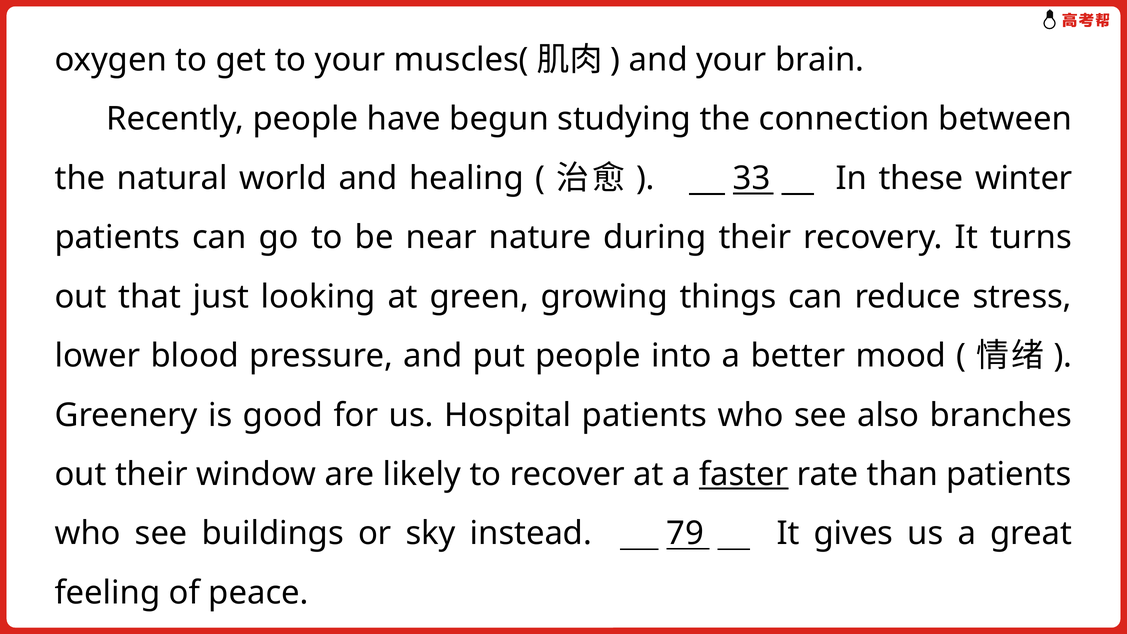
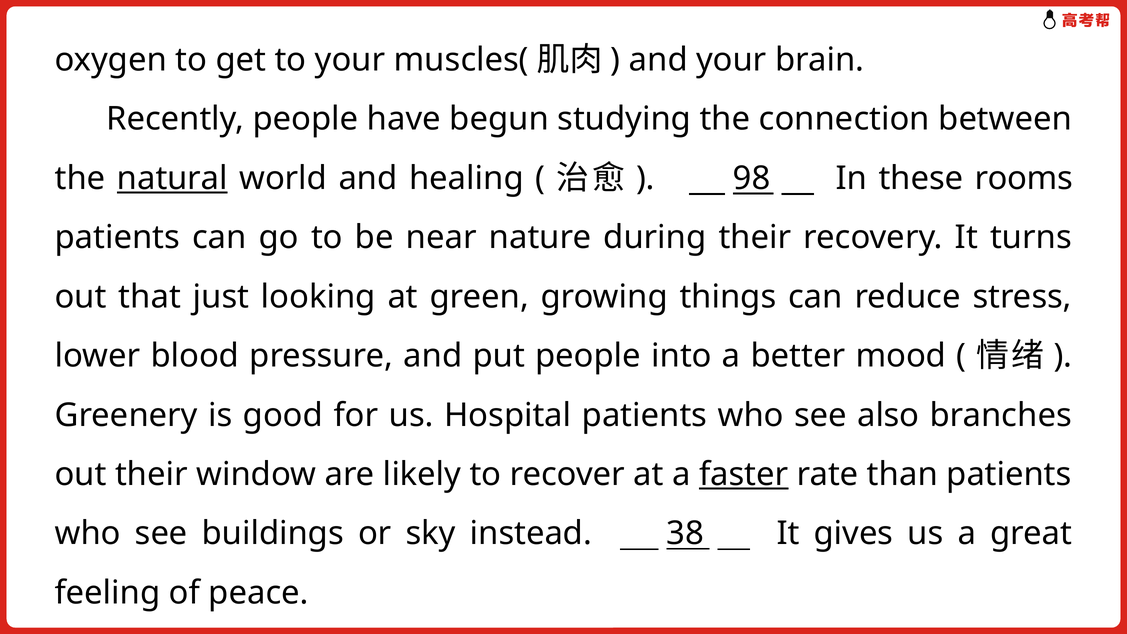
natural underline: none -> present
33: 33 -> 98
winter: winter -> rooms
79: 79 -> 38
